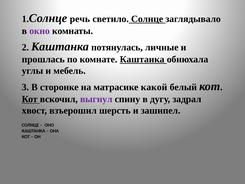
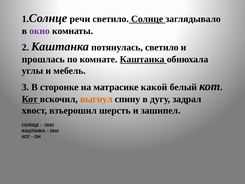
речь: речь -> речи
потянулась личные: личные -> светило
выгнул colour: purple -> orange
